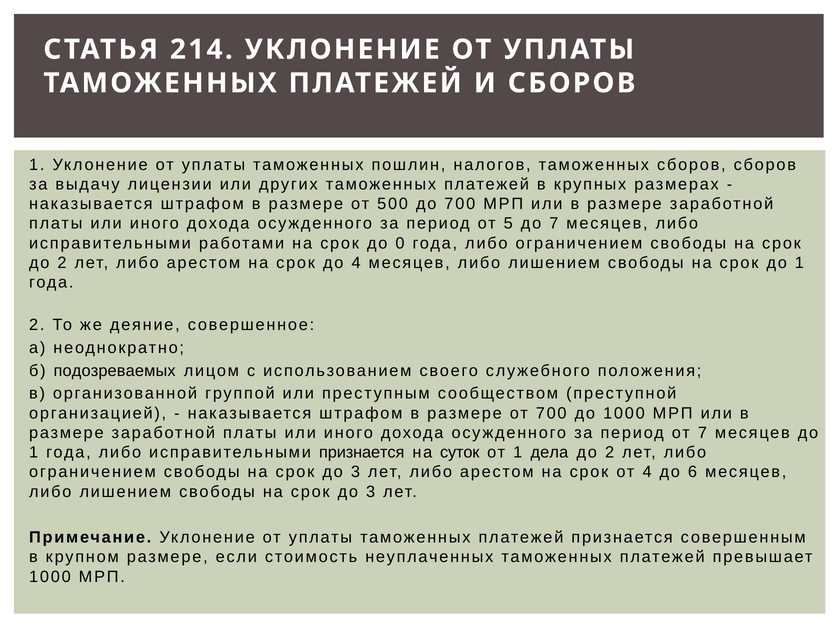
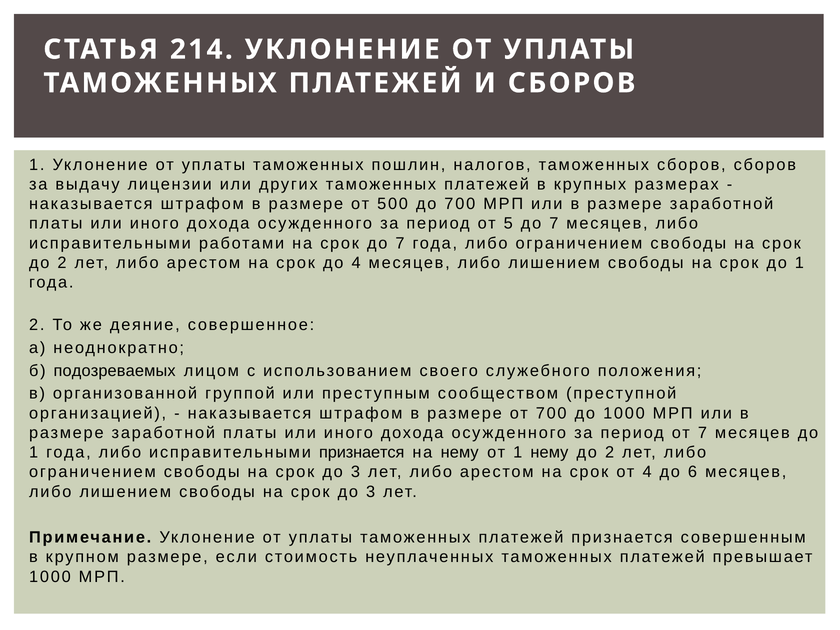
срок до 0: 0 -> 7
на суток: суток -> нему
1 дела: дела -> нему
